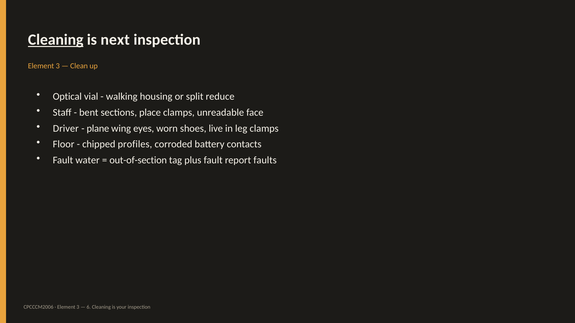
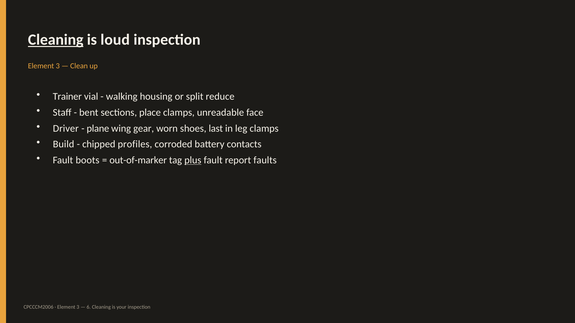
next: next -> loud
Optical: Optical -> Trainer
eyes: eyes -> gear
live: live -> last
Floor: Floor -> Build
water: water -> boots
out-of-section: out-of-section -> out-of-marker
plus underline: none -> present
